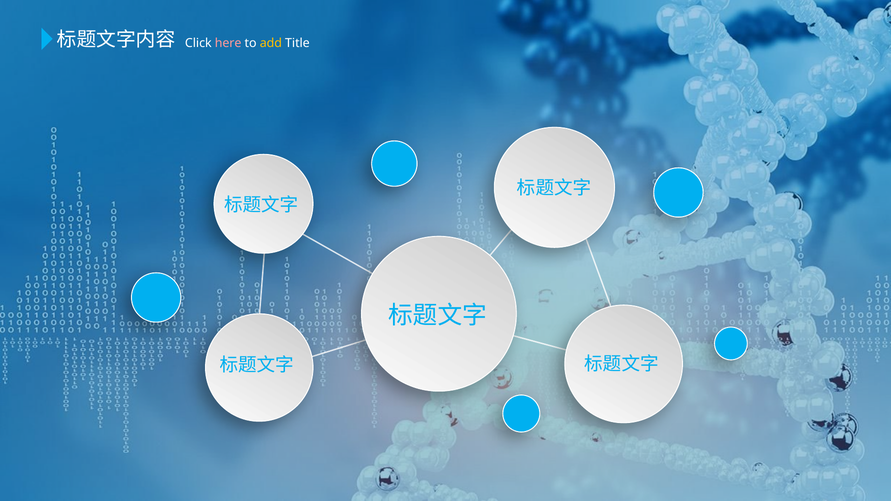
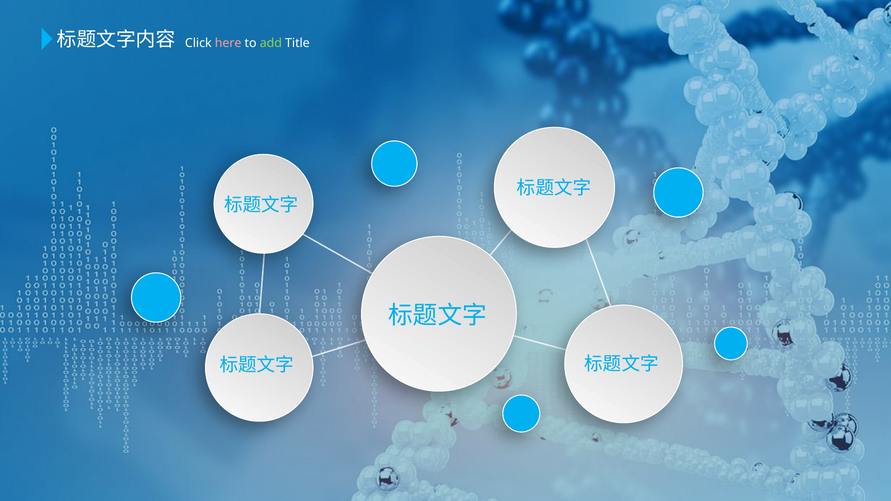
add colour: yellow -> light green
